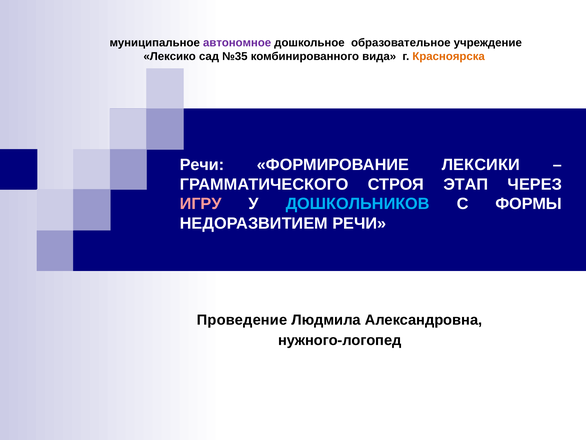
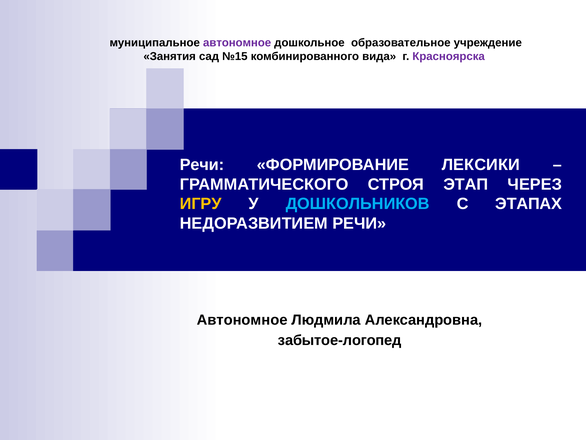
Лексико: Лексико -> Занятия
№35: №35 -> №15
Красноярска colour: orange -> purple
ИГРУ colour: pink -> yellow
ФОРМЫ: ФОРМЫ -> ЭТАПАХ
Проведение at (242, 319): Проведение -> Автономное
нужного-логопед: нужного-логопед -> забытое-логопед
